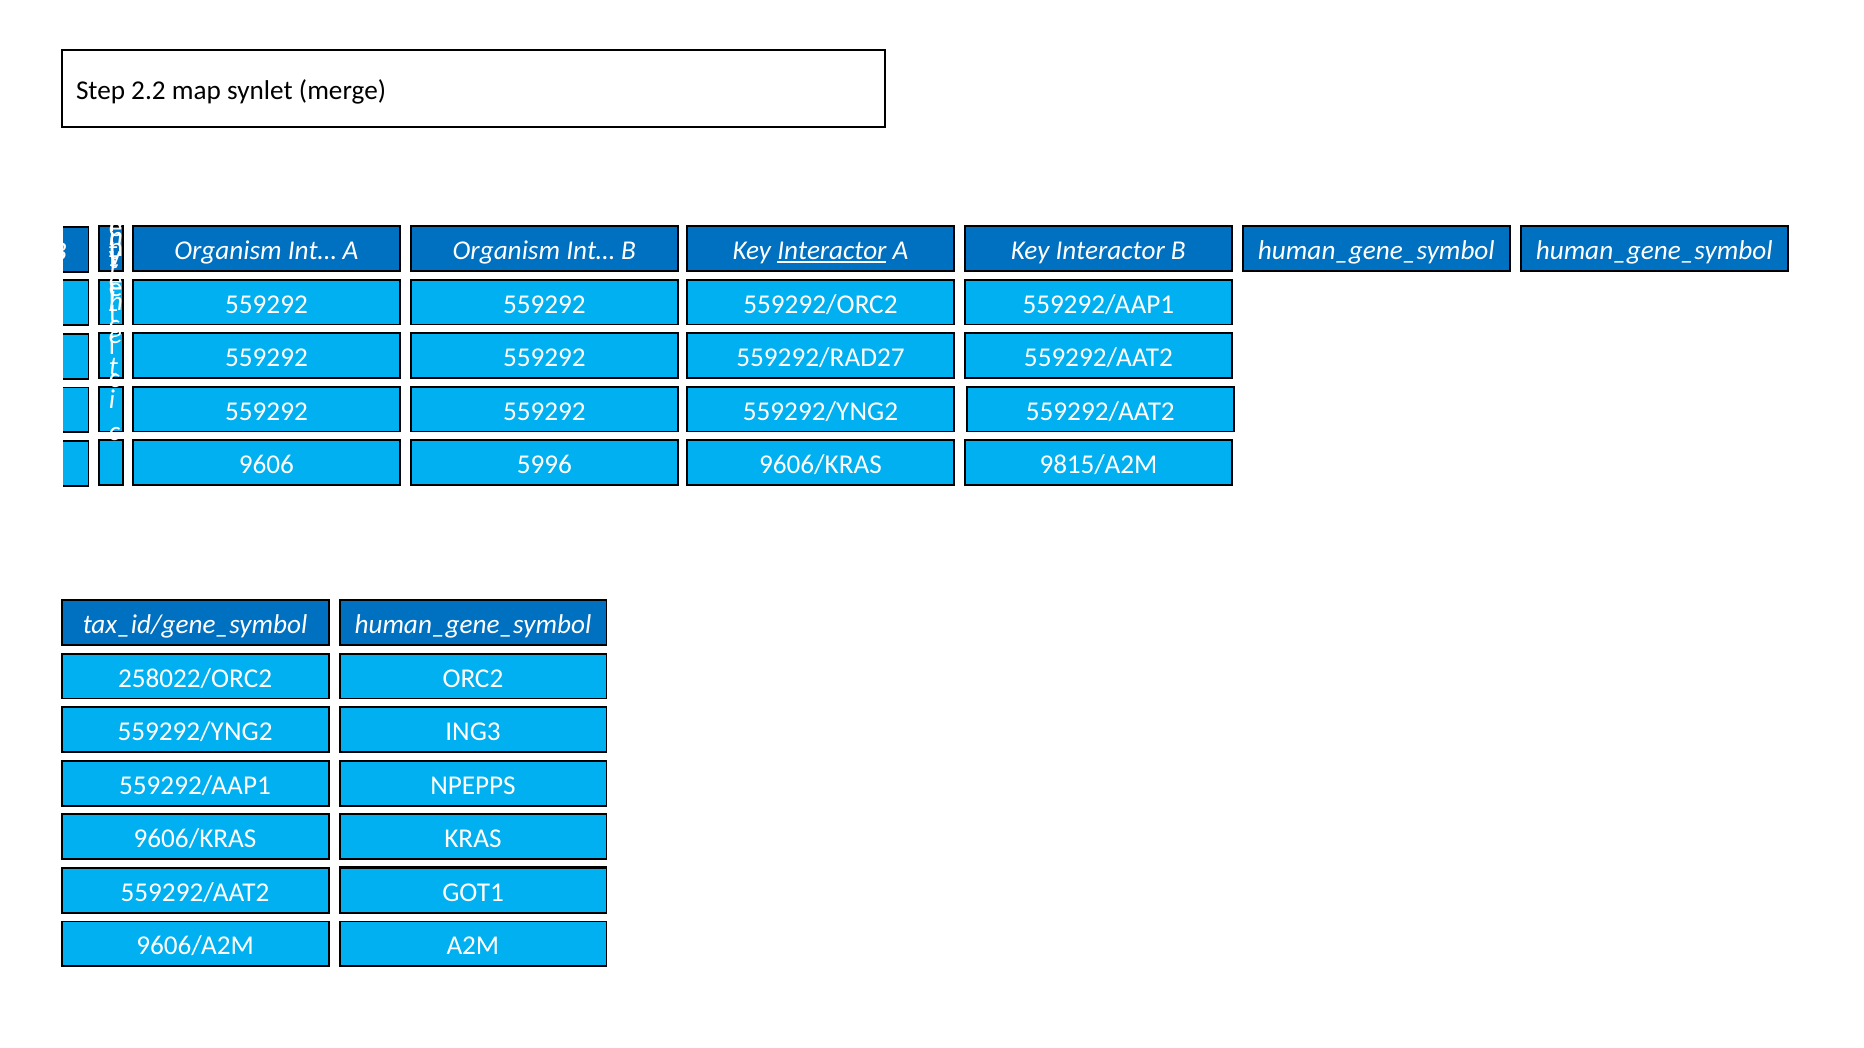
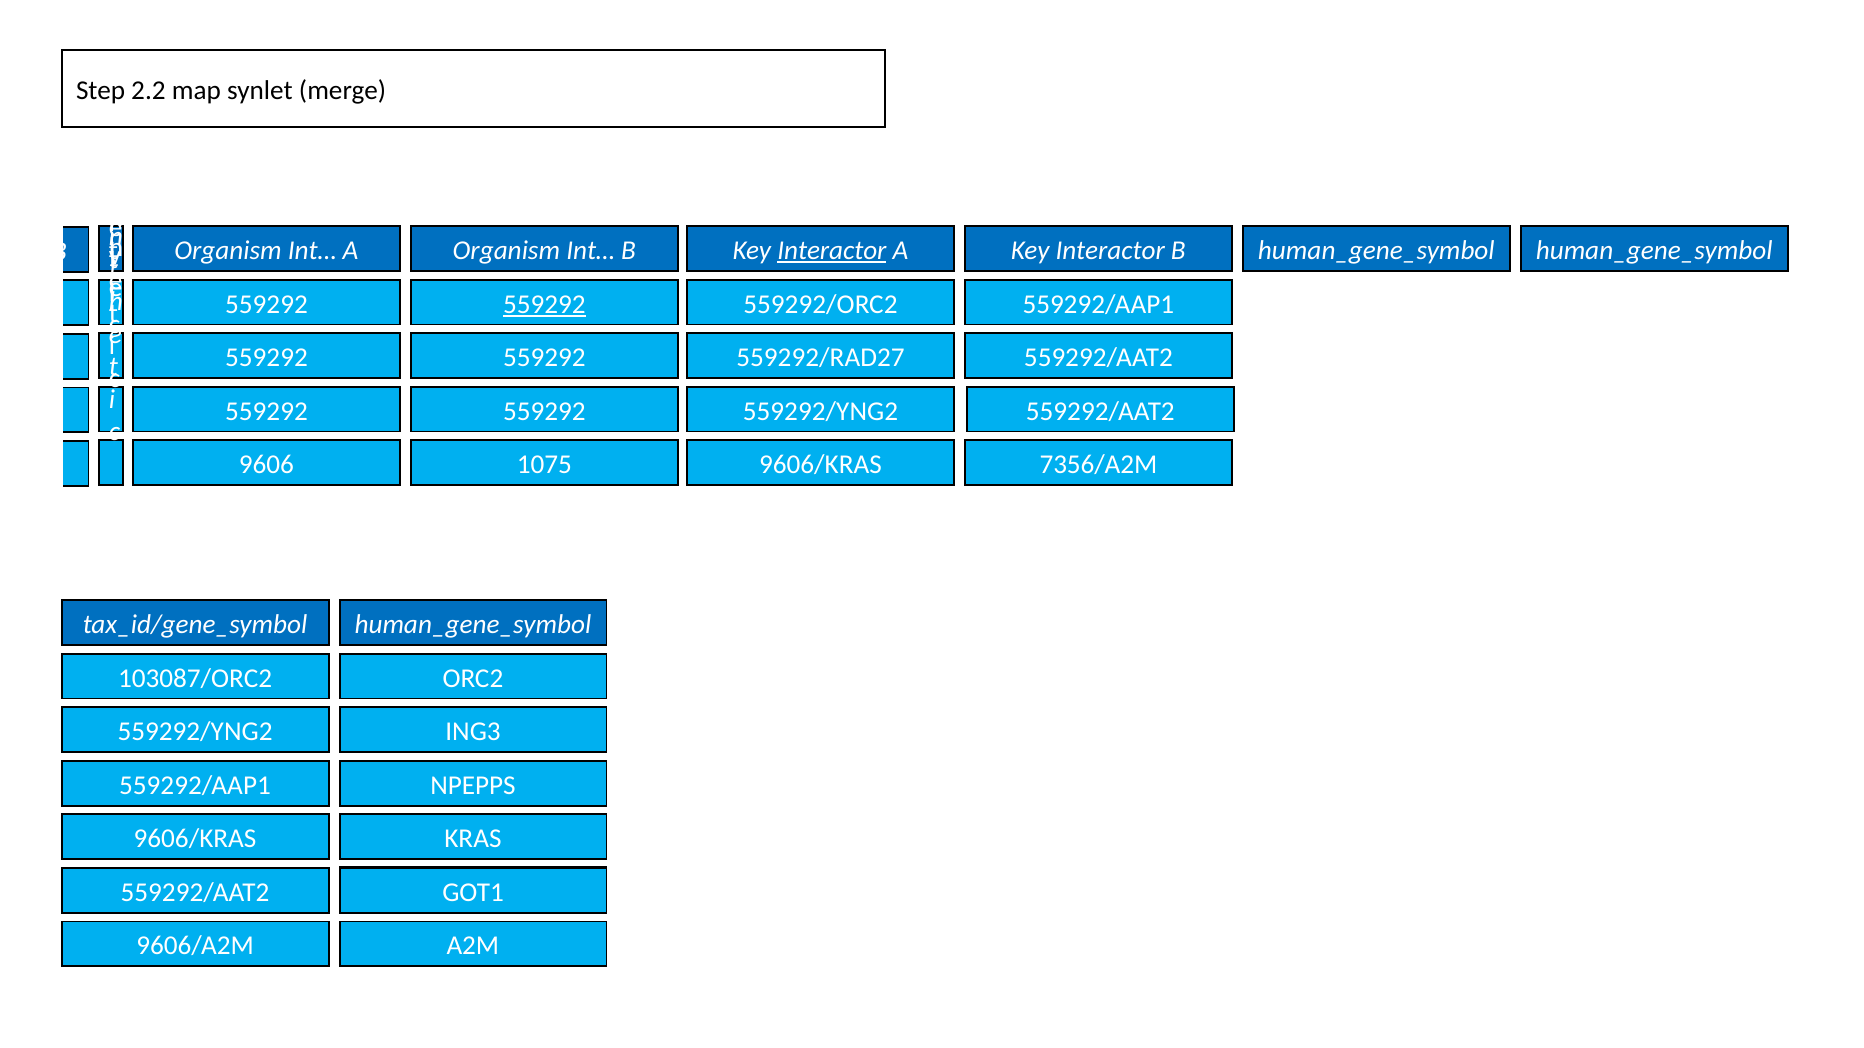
559292 at (544, 304) underline: none -> present
9815/A2M: 9815/A2M -> 7356/A2M
5996: 5996 -> 1075
258022/ORC2: 258022/ORC2 -> 103087/ORC2
